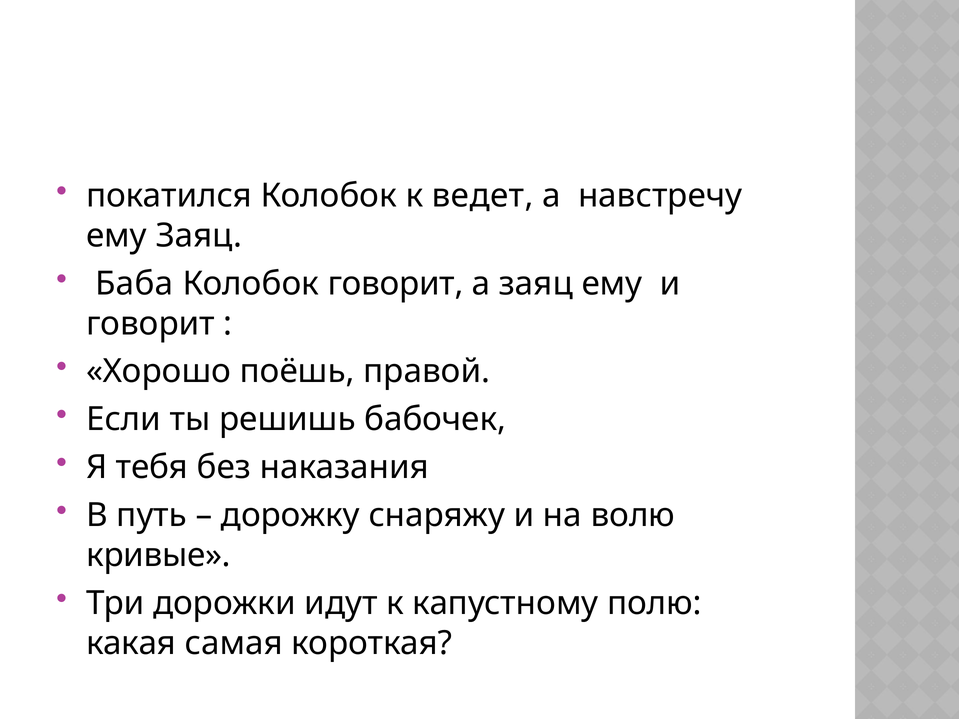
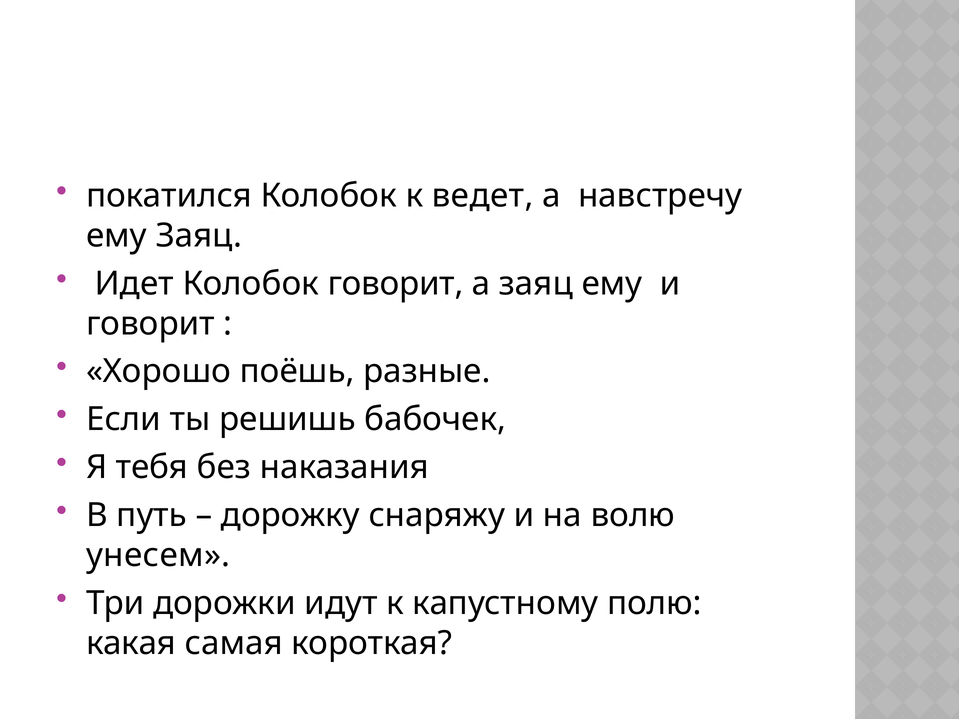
Баба: Баба -> Идет
правой: правой -> разные
кривые: кривые -> унесем
